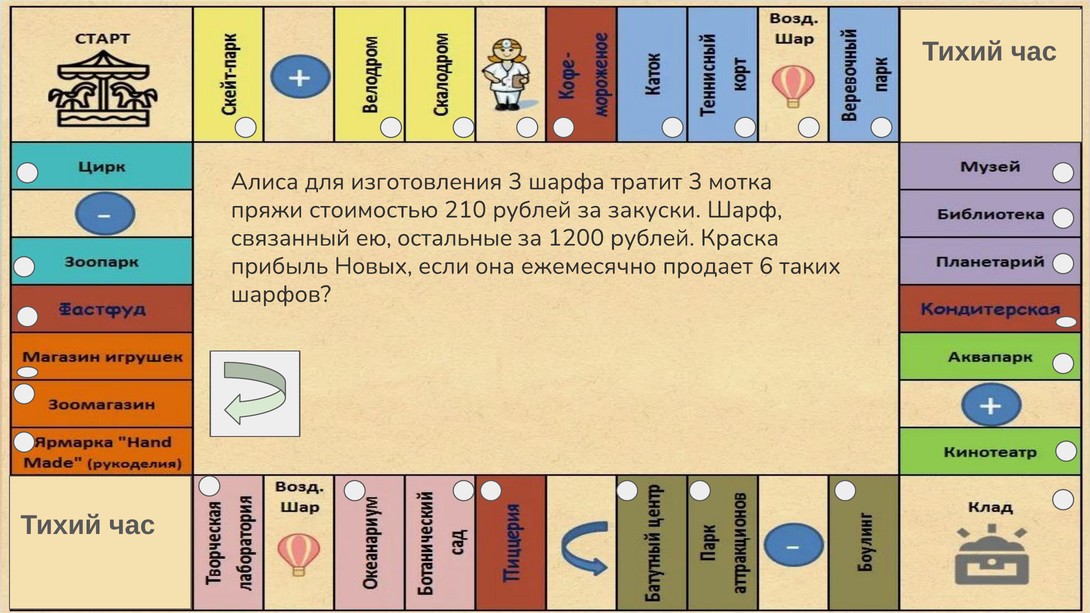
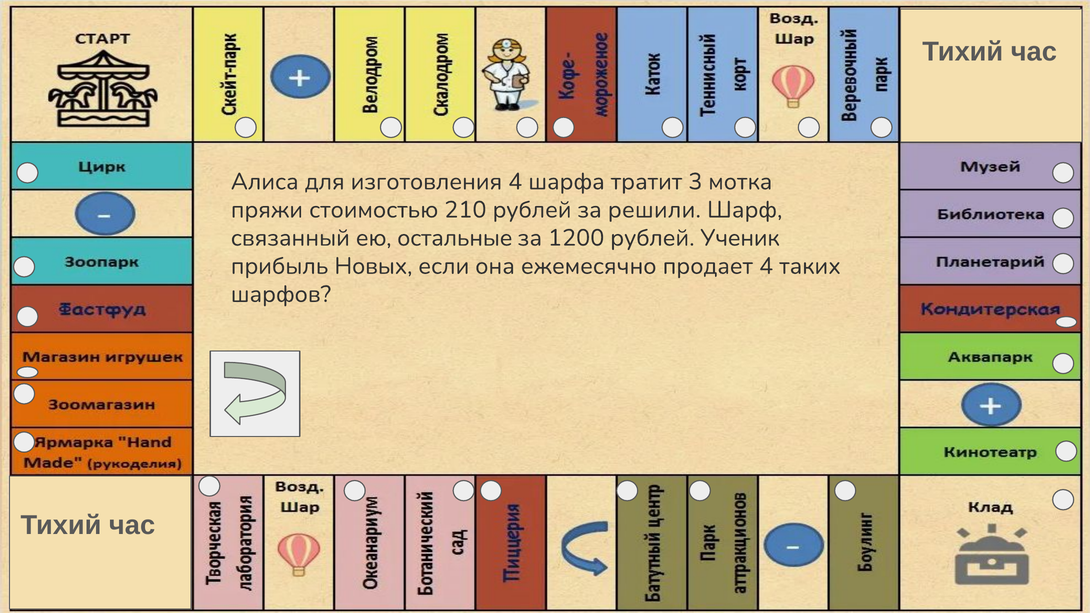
изготовления 3: 3 -> 4
закуски: закуски -> решили
Краска: Краска -> Ученик
продает 6: 6 -> 4
